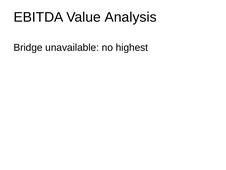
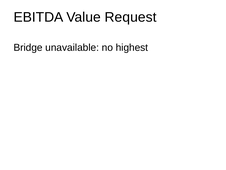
Analysis: Analysis -> Request
